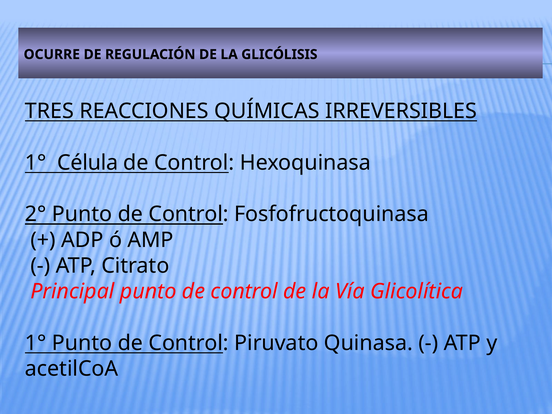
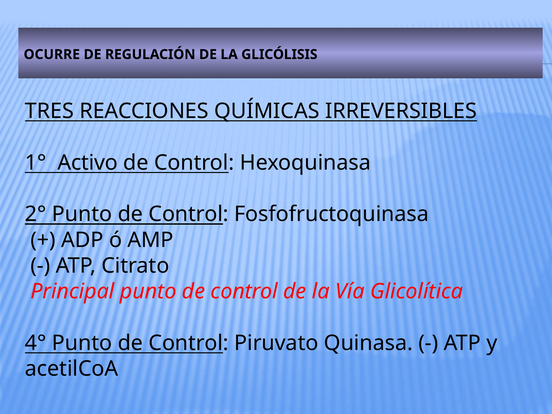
Célula: Célula -> Activo
1° at (36, 343): 1° -> 4°
